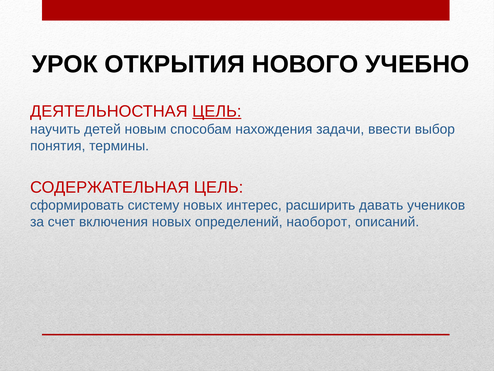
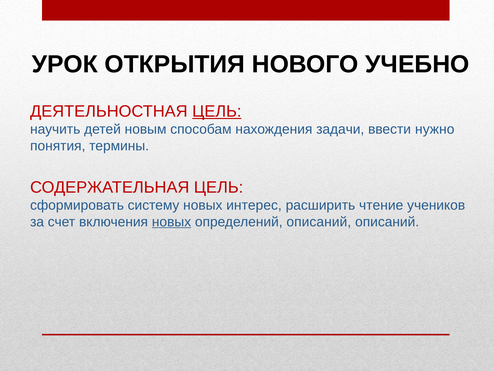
выбор: выбор -> нужно
давать: давать -> чтение
новых at (171, 222) underline: none -> present
определений наоборот: наоборот -> описаний
